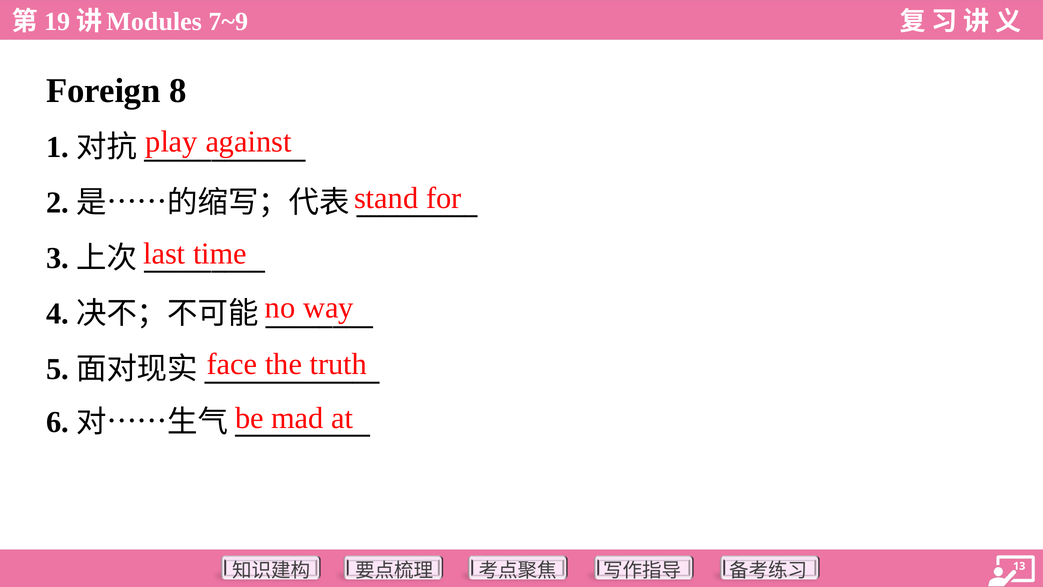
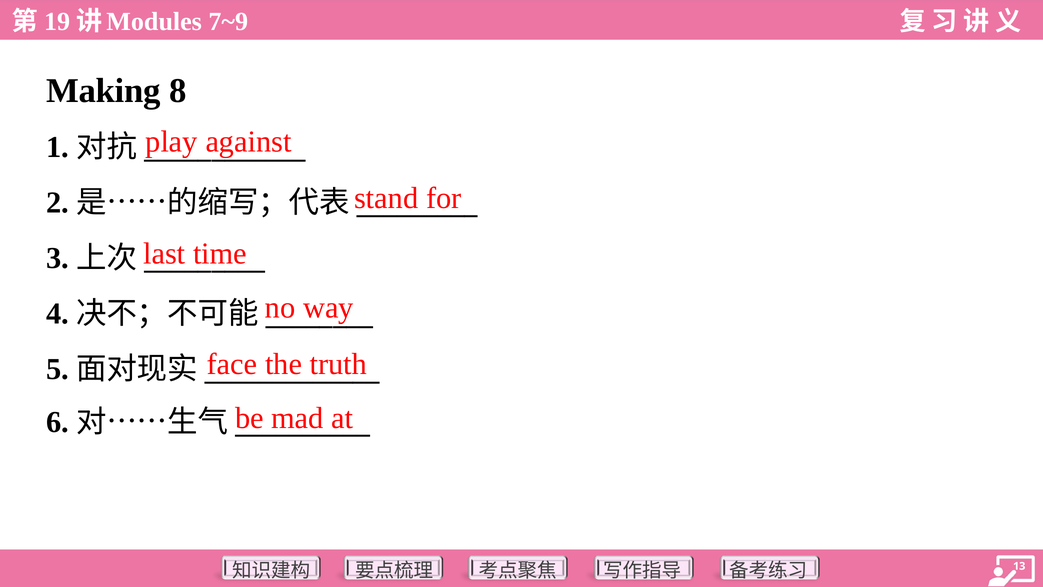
Foreign: Foreign -> Making
